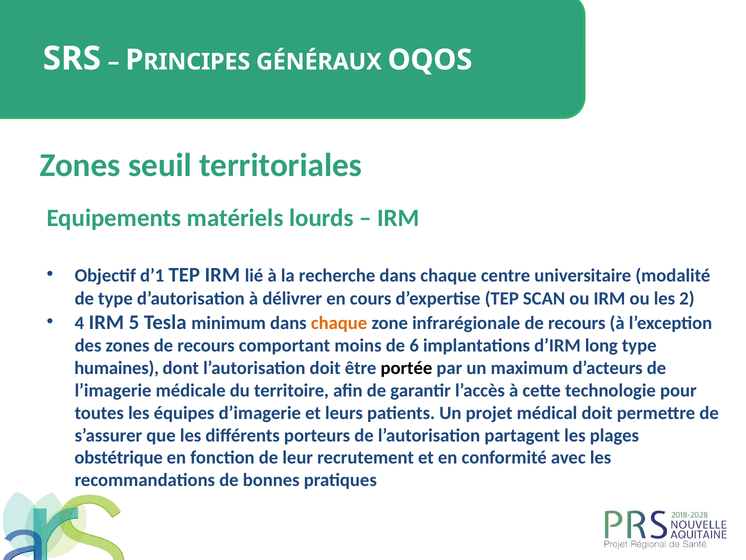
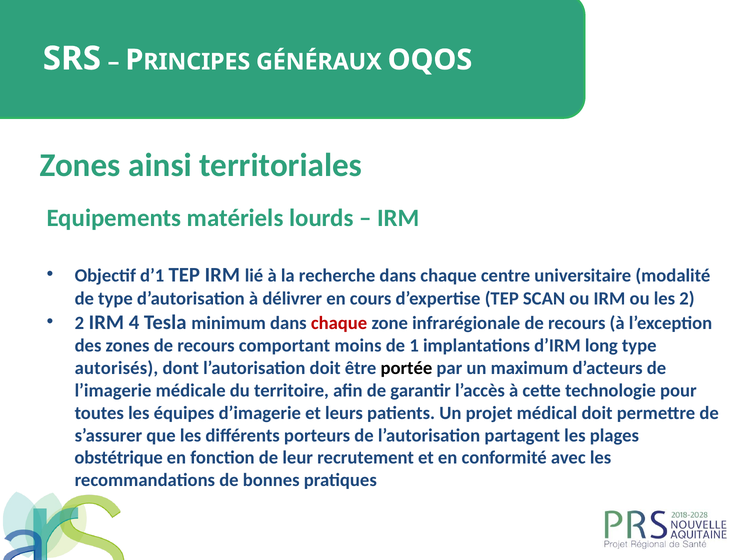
seuil: seuil -> ainsi
4 at (79, 323): 4 -> 2
5: 5 -> 4
chaque at (339, 323) colour: orange -> red
6: 6 -> 1
humaines: humaines -> autorisés
